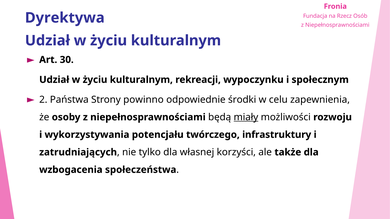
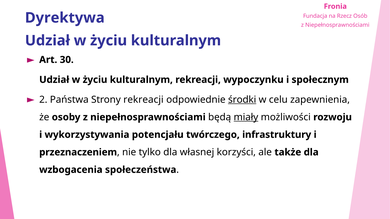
Strony powinno: powinno -> rekreacji
środki underline: none -> present
zatrudniających: zatrudniających -> przeznaczeniem
